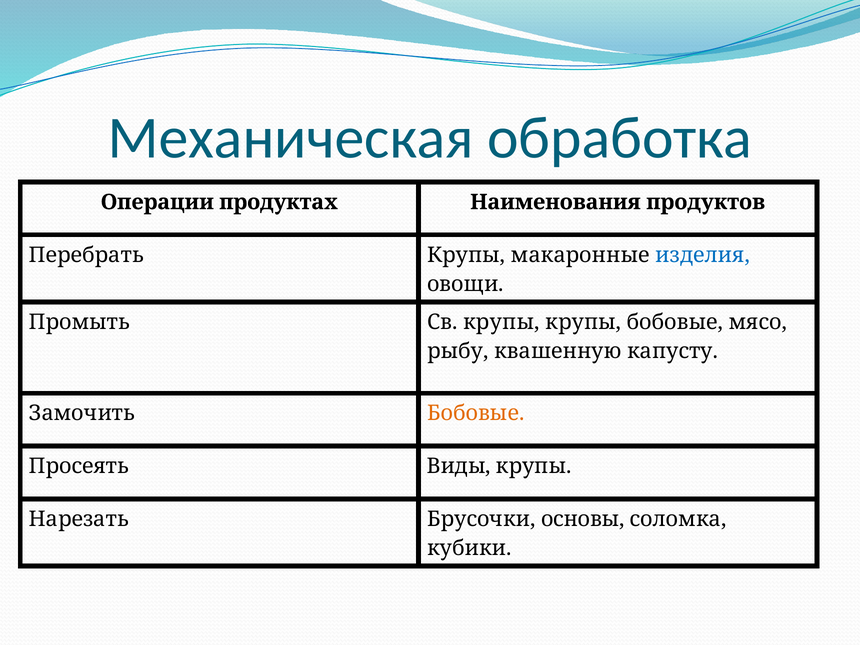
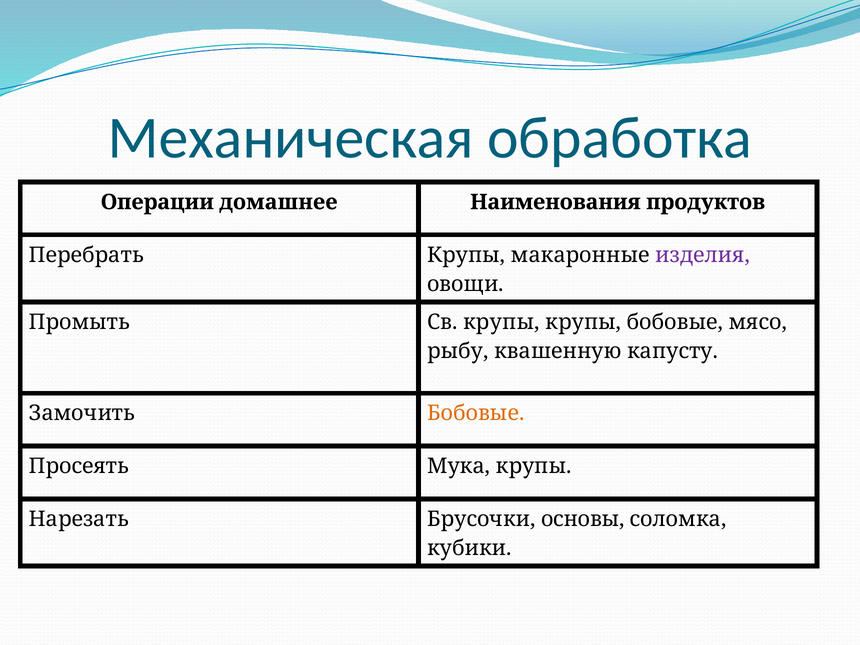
продуктах: продуктах -> домашнее
изделия colour: blue -> purple
Виды: Виды -> Мука
